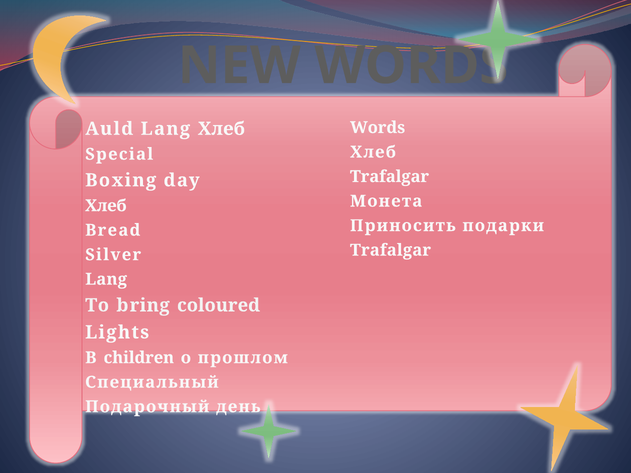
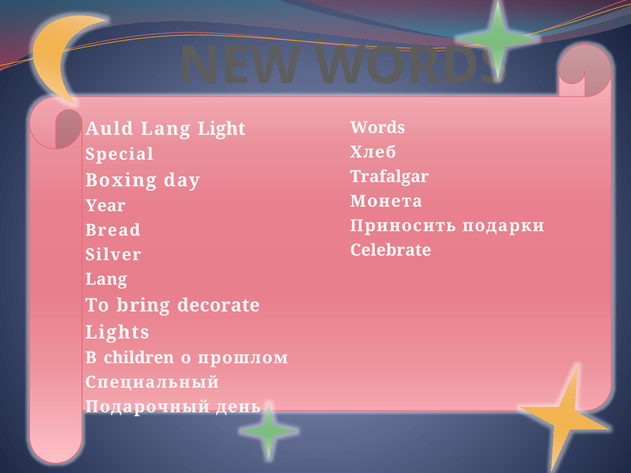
Lang Хлеб: Хлеб -> Light
Хлеб at (106, 206): Хлеб -> Year
Trafalgar at (391, 250): Trafalgar -> Celebrate
coloured: coloured -> decorate
